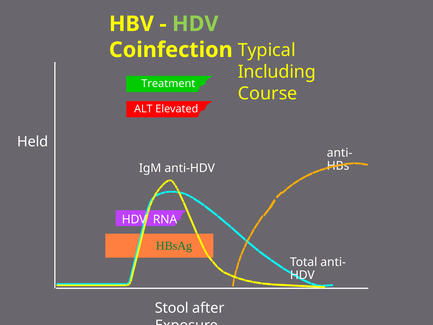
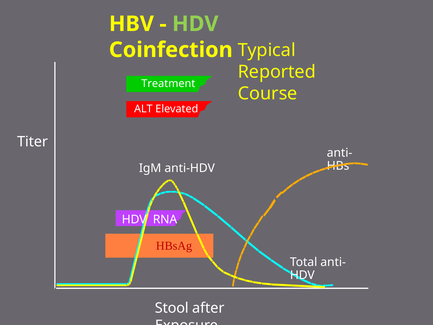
Including: Including -> Reported
Held: Held -> Titer
HBsAg colour: green -> red
